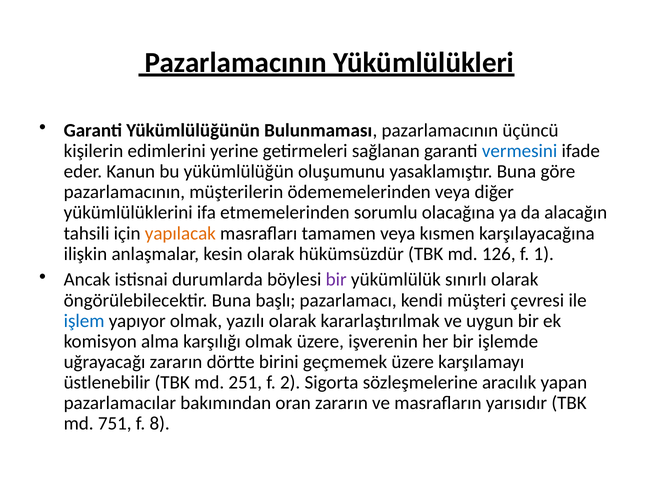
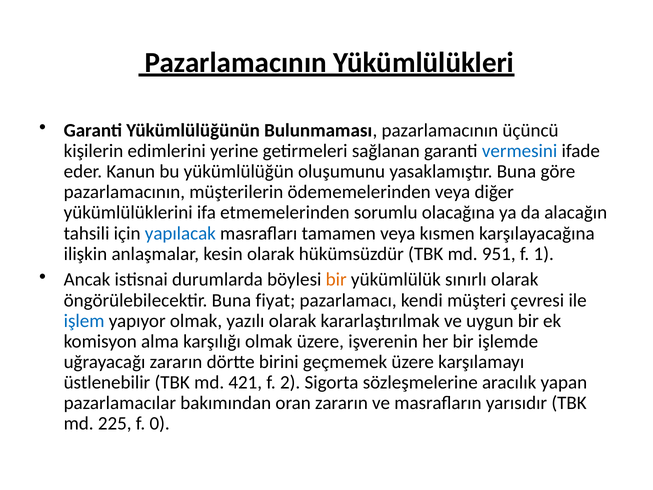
yapılacak colour: orange -> blue
126: 126 -> 951
bir at (336, 279) colour: purple -> orange
başlı: başlı -> fiyat
251: 251 -> 421
751: 751 -> 225
8: 8 -> 0
